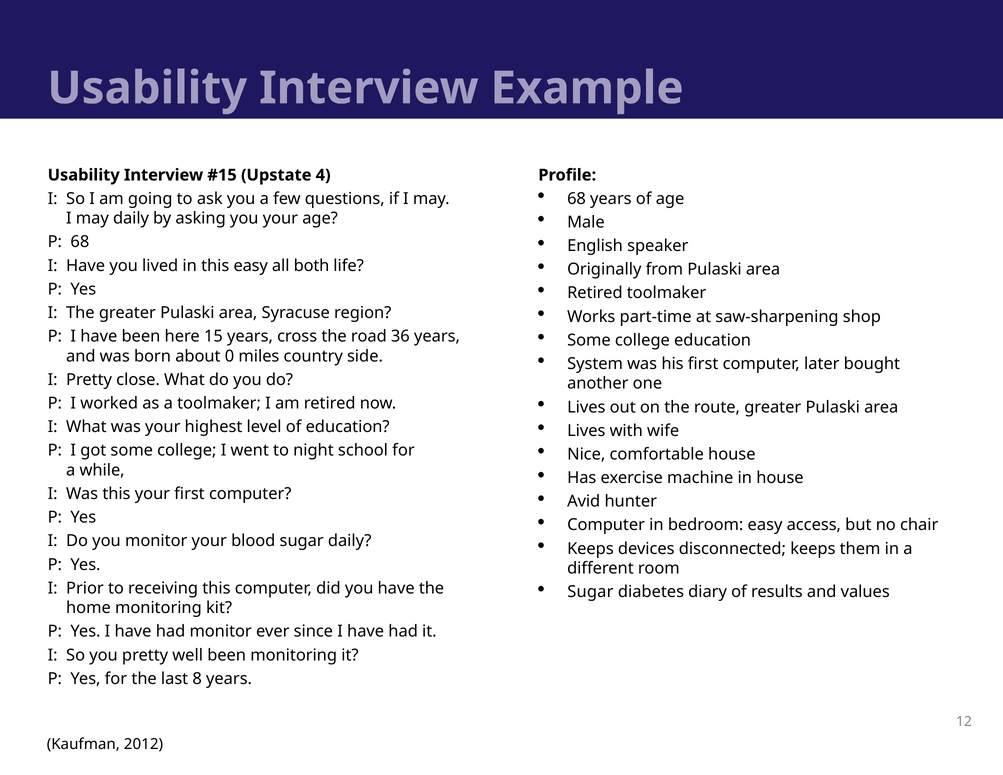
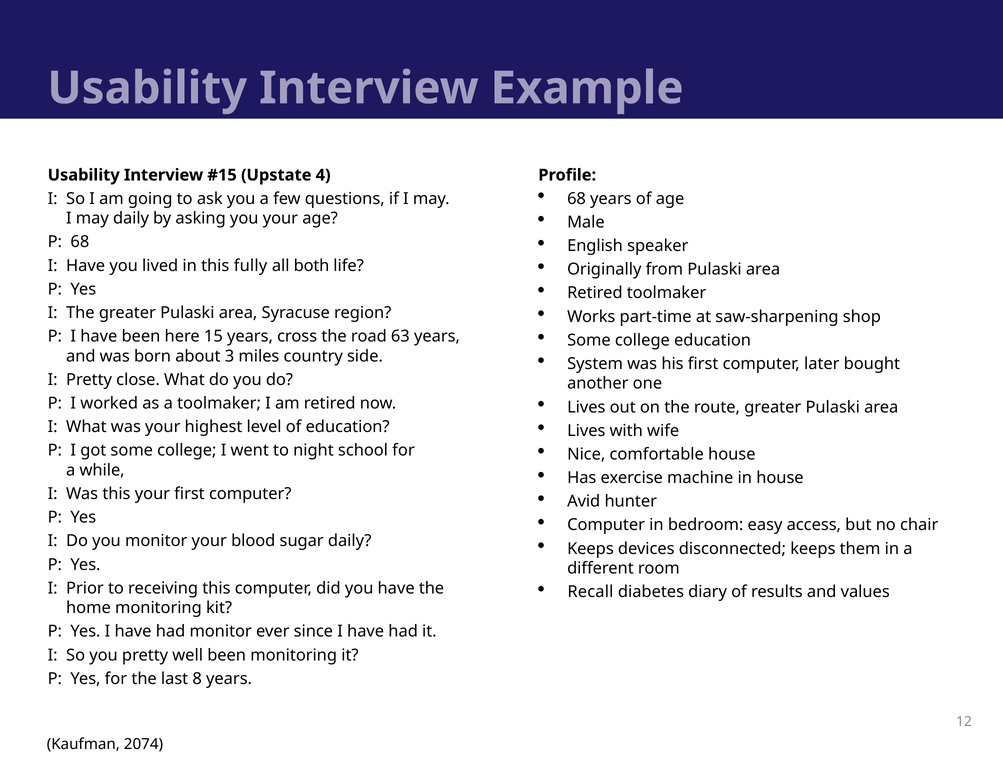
this easy: easy -> fully
36: 36 -> 63
0: 0 -> 3
Sugar at (590, 592): Sugar -> Recall
2012: 2012 -> 2074
